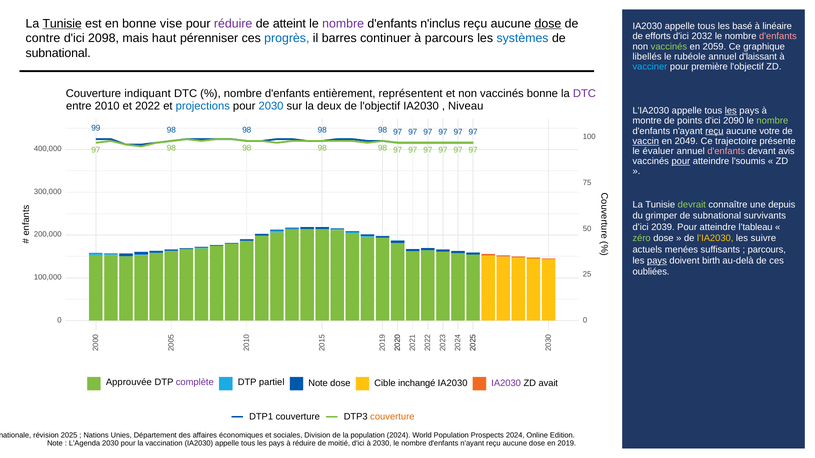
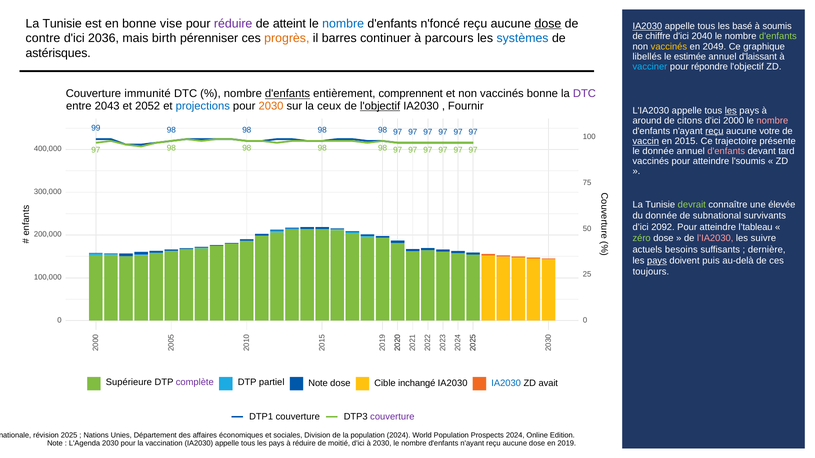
Tunisie at (62, 23) underline: present -> none
nombre at (343, 23) colour: purple -> blue
n'inclus: n'inclus -> n'foncé
IA2030 at (647, 26) underline: none -> present
linéaire: linéaire -> soumis
efforts: efforts -> chiffre
2032: 2032 -> 2040
d'enfants at (778, 36) colour: pink -> light green
2098: 2098 -> 2036
haut: haut -> birth
progrès colour: blue -> orange
vaccinés at (669, 47) colour: light green -> yellow
2059: 2059 -> 2049
subnational at (58, 53): subnational -> astérisques
rubéole: rubéole -> estimée
première: première -> répondre
indiquant: indiquant -> immunité
d'enfants at (288, 94) underline: none -> present
représentent: représentent -> comprennent
2010: 2010 -> 2043
2022: 2022 -> 2052
2030 at (271, 106) colour: blue -> orange
deux: deux -> ceux
l'objectif at (380, 106) underline: none -> present
Niveau: Niveau -> Fournir
montre: montre -> around
points: points -> citons
2090: 2090 -> 2000
nombre at (772, 121) colour: light green -> pink
2049: 2049 -> 2015
le évaluer: évaluer -> donnée
avis: avis -> tard
pour at (681, 161) underline: present -> none
depuis: depuis -> élevée
du grimper: grimper -> donnée
2039: 2039 -> 2092
l’IA2030 colour: yellow -> pink
menées: menées -> besoins
parcours at (767, 250): parcours -> dernière
birth: birth -> puis
oubliées: oubliées -> toujours
Approuvée: Approuvée -> Supérieure
IA2030 at (506, 384) colour: purple -> blue
couverture at (392, 417) colour: orange -> purple
